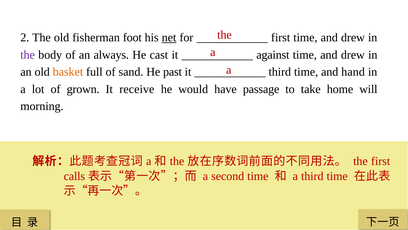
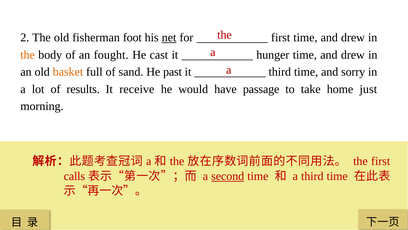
the at (28, 55) colour: purple -> orange
always: always -> fought
against: against -> hunger
hand: hand -> sorry
grown: grown -> results
will: will -> just
second underline: none -> present
